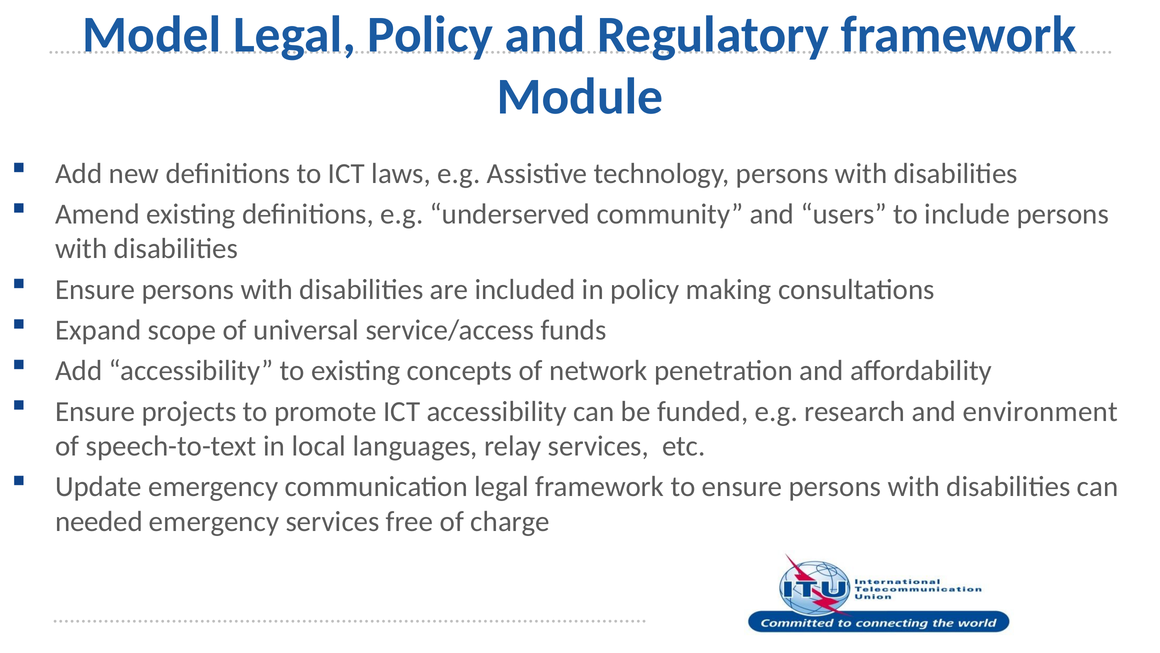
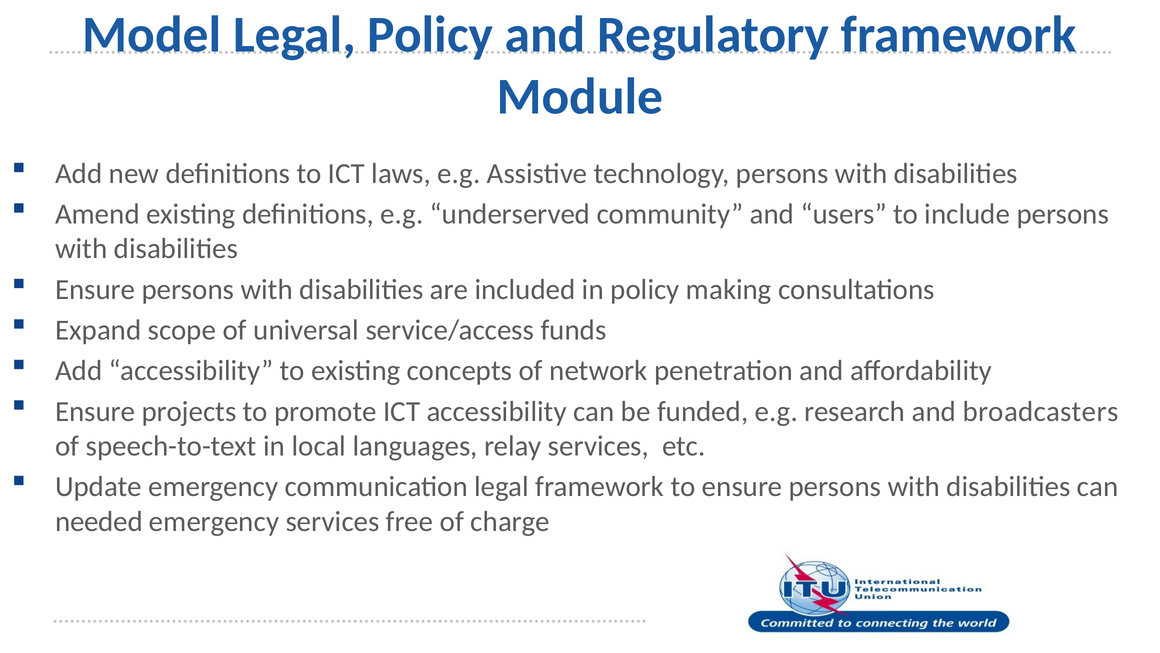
environment: environment -> broadcasters
